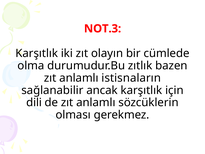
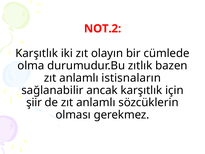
NOT.3: NOT.3 -> NOT.2
dili: dili -> şiir
